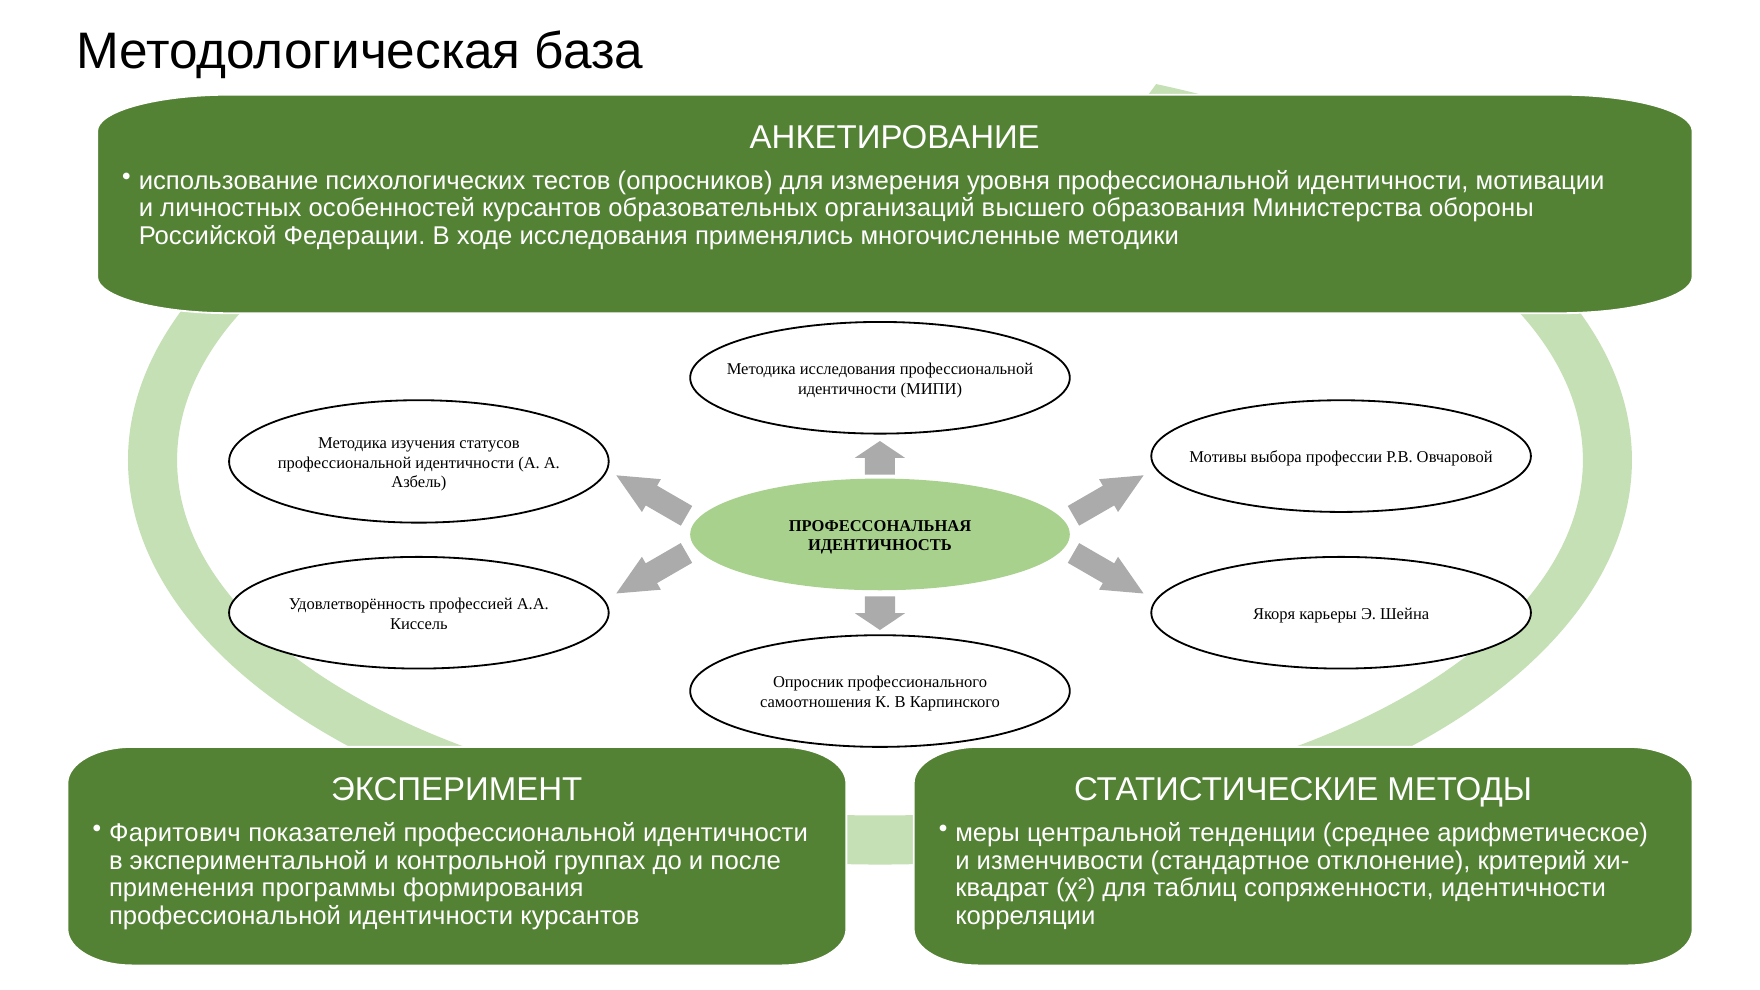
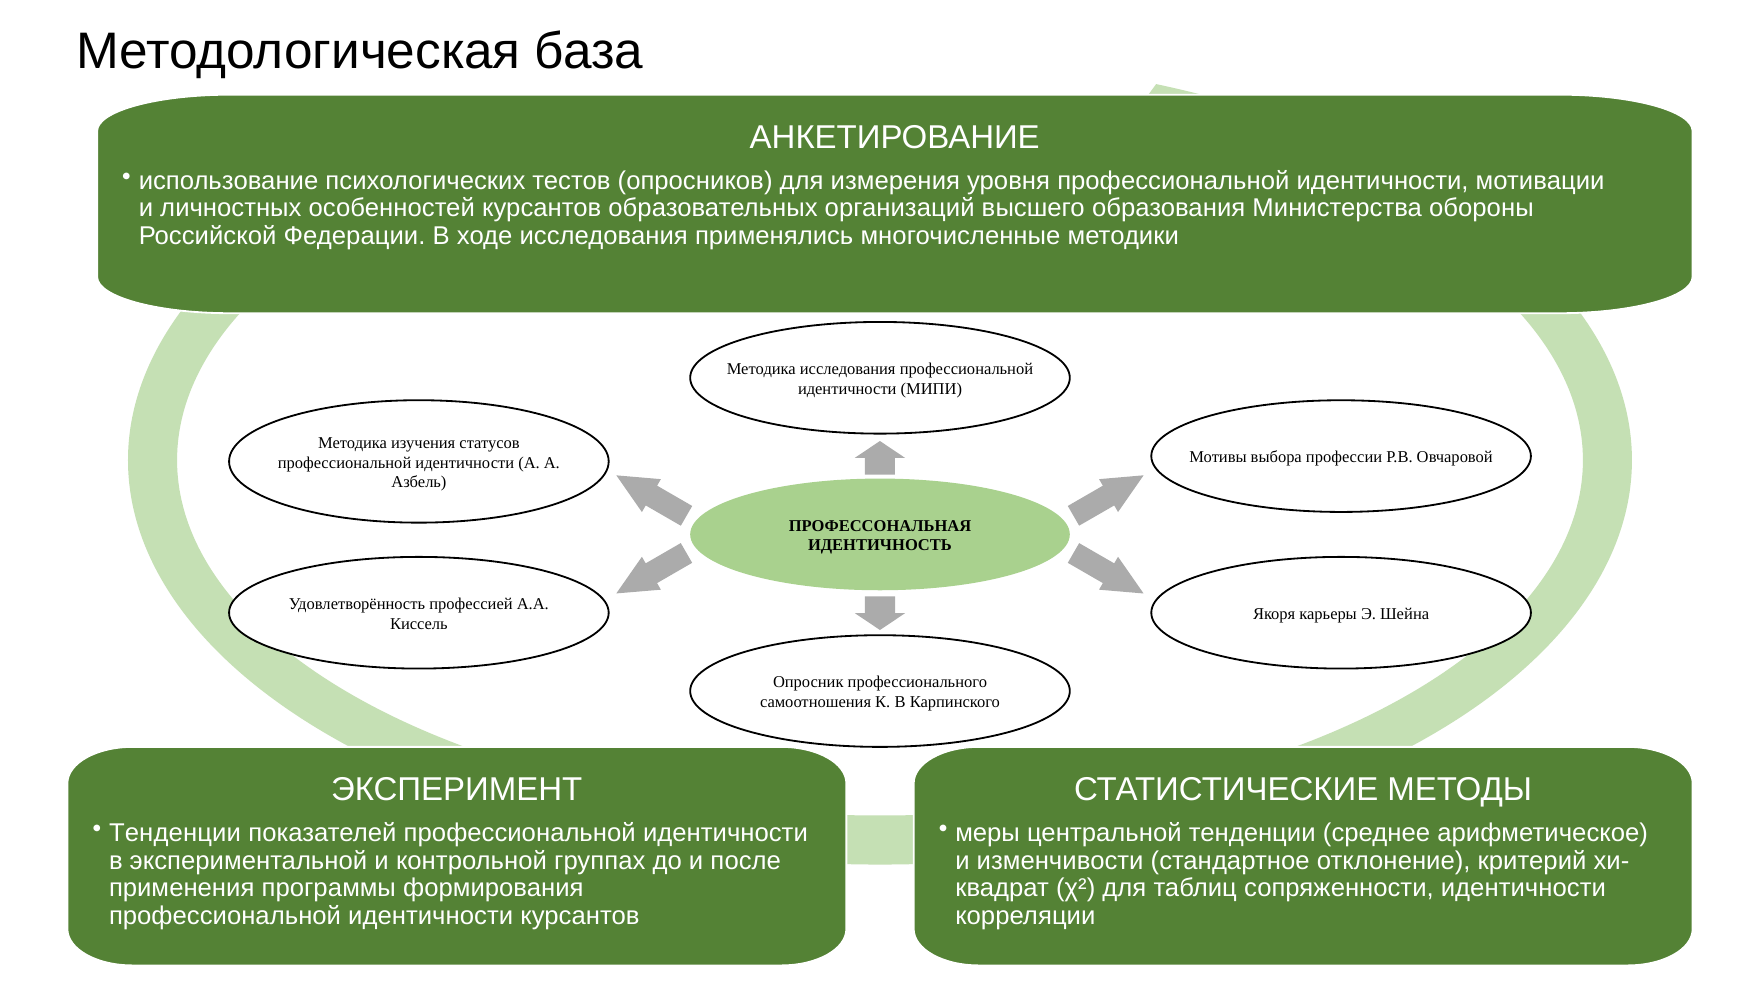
Фаритович at (175, 833): Фаритович -> Тенденции
